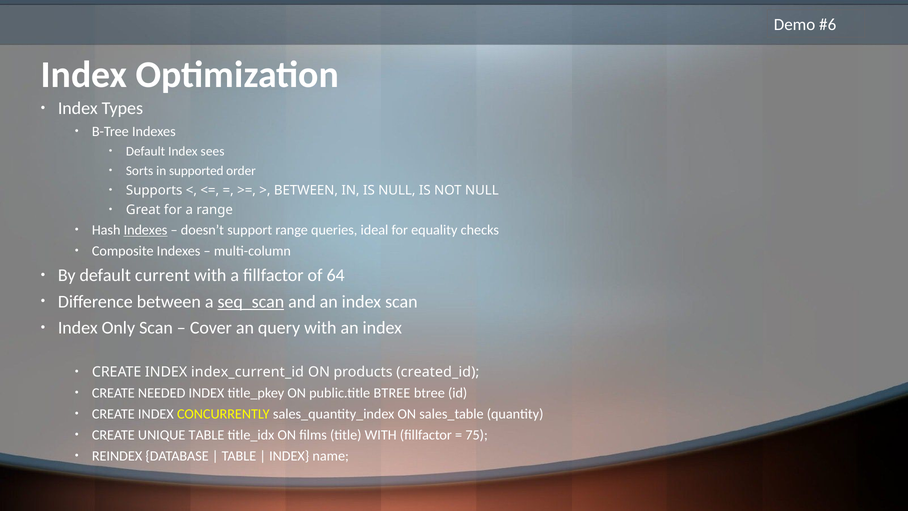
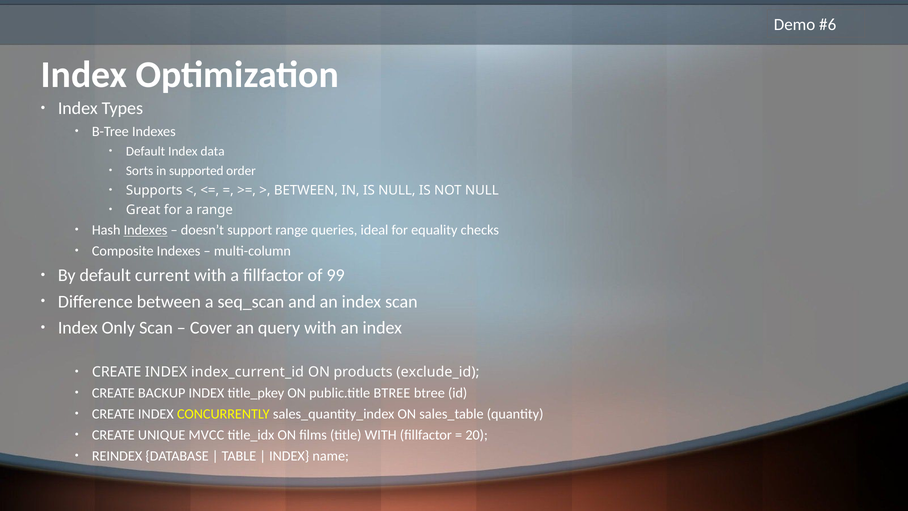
sees: sees -> data
64: 64 -> 99
seq_scan underline: present -> none
created_id: created_id -> exclude_id
NEEDED: NEEDED -> BACKUP
UNIQUE TABLE: TABLE -> MVCC
75: 75 -> 20
